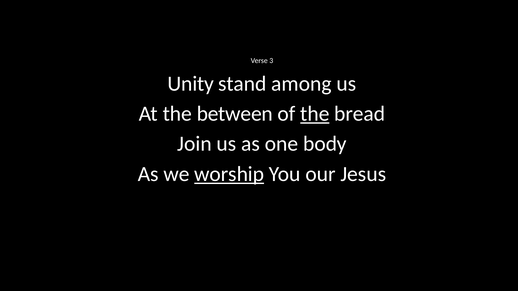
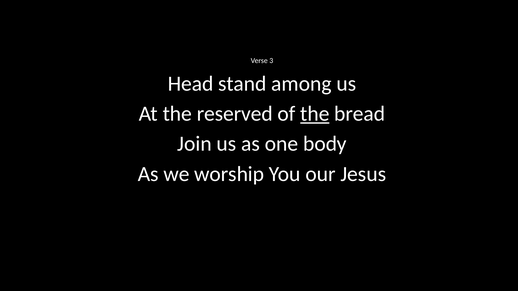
Unity: Unity -> Head
between: between -> reserved
worship underline: present -> none
